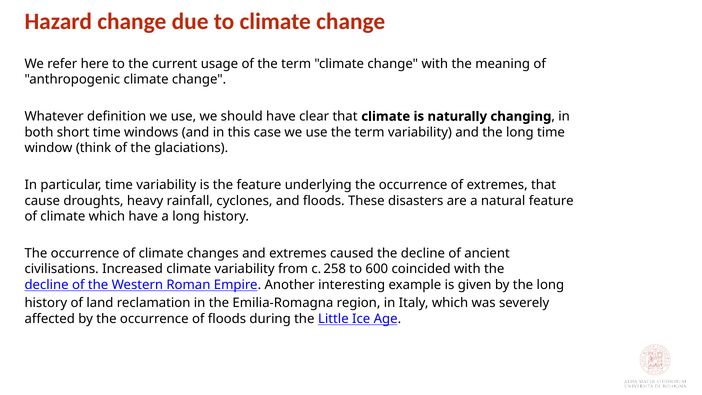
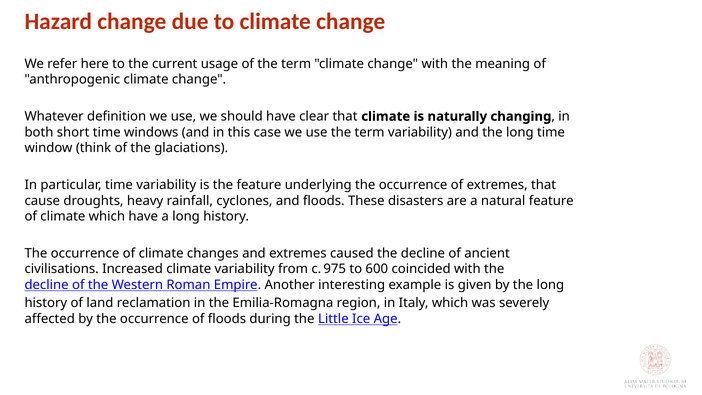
258: 258 -> 975
